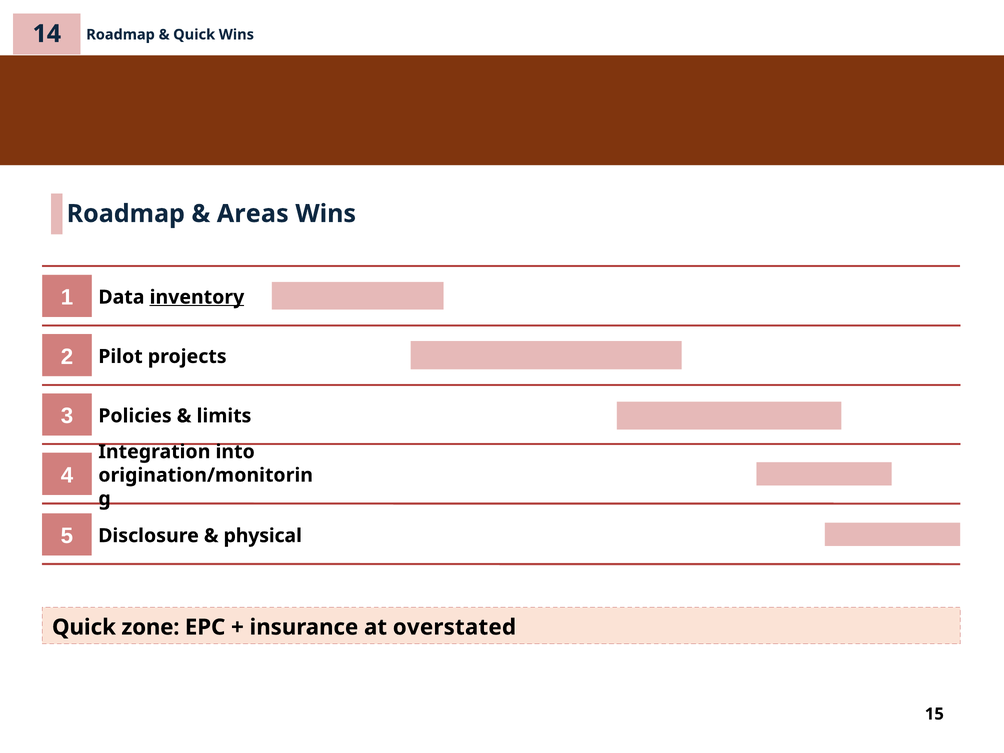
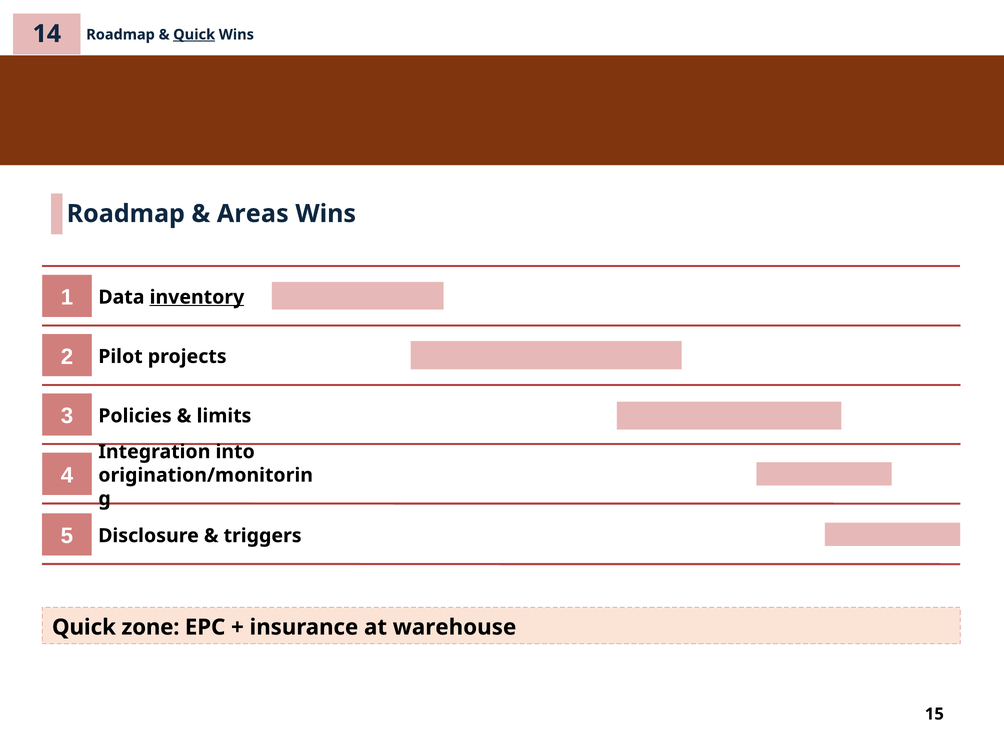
Quick at (194, 35) underline: none -> present
physical: physical -> triggers
overstated: overstated -> warehouse
